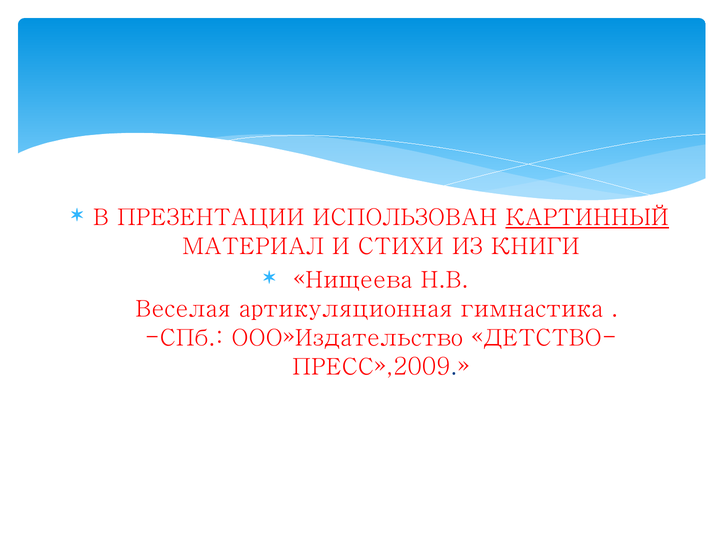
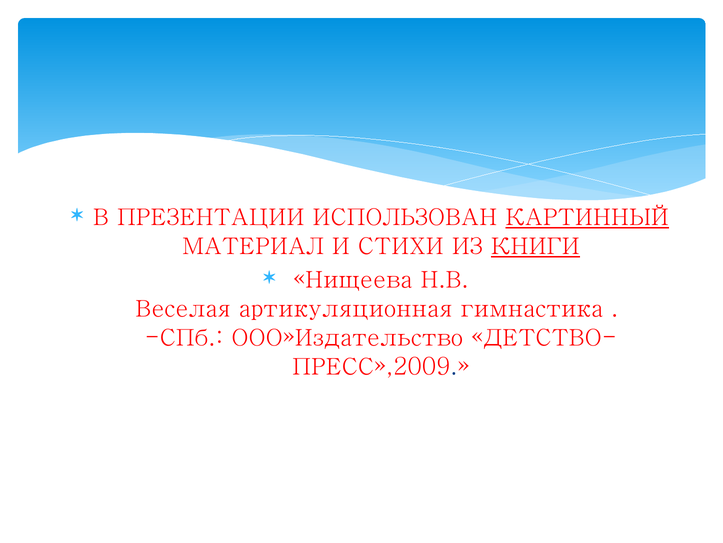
КНИГИ underline: none -> present
